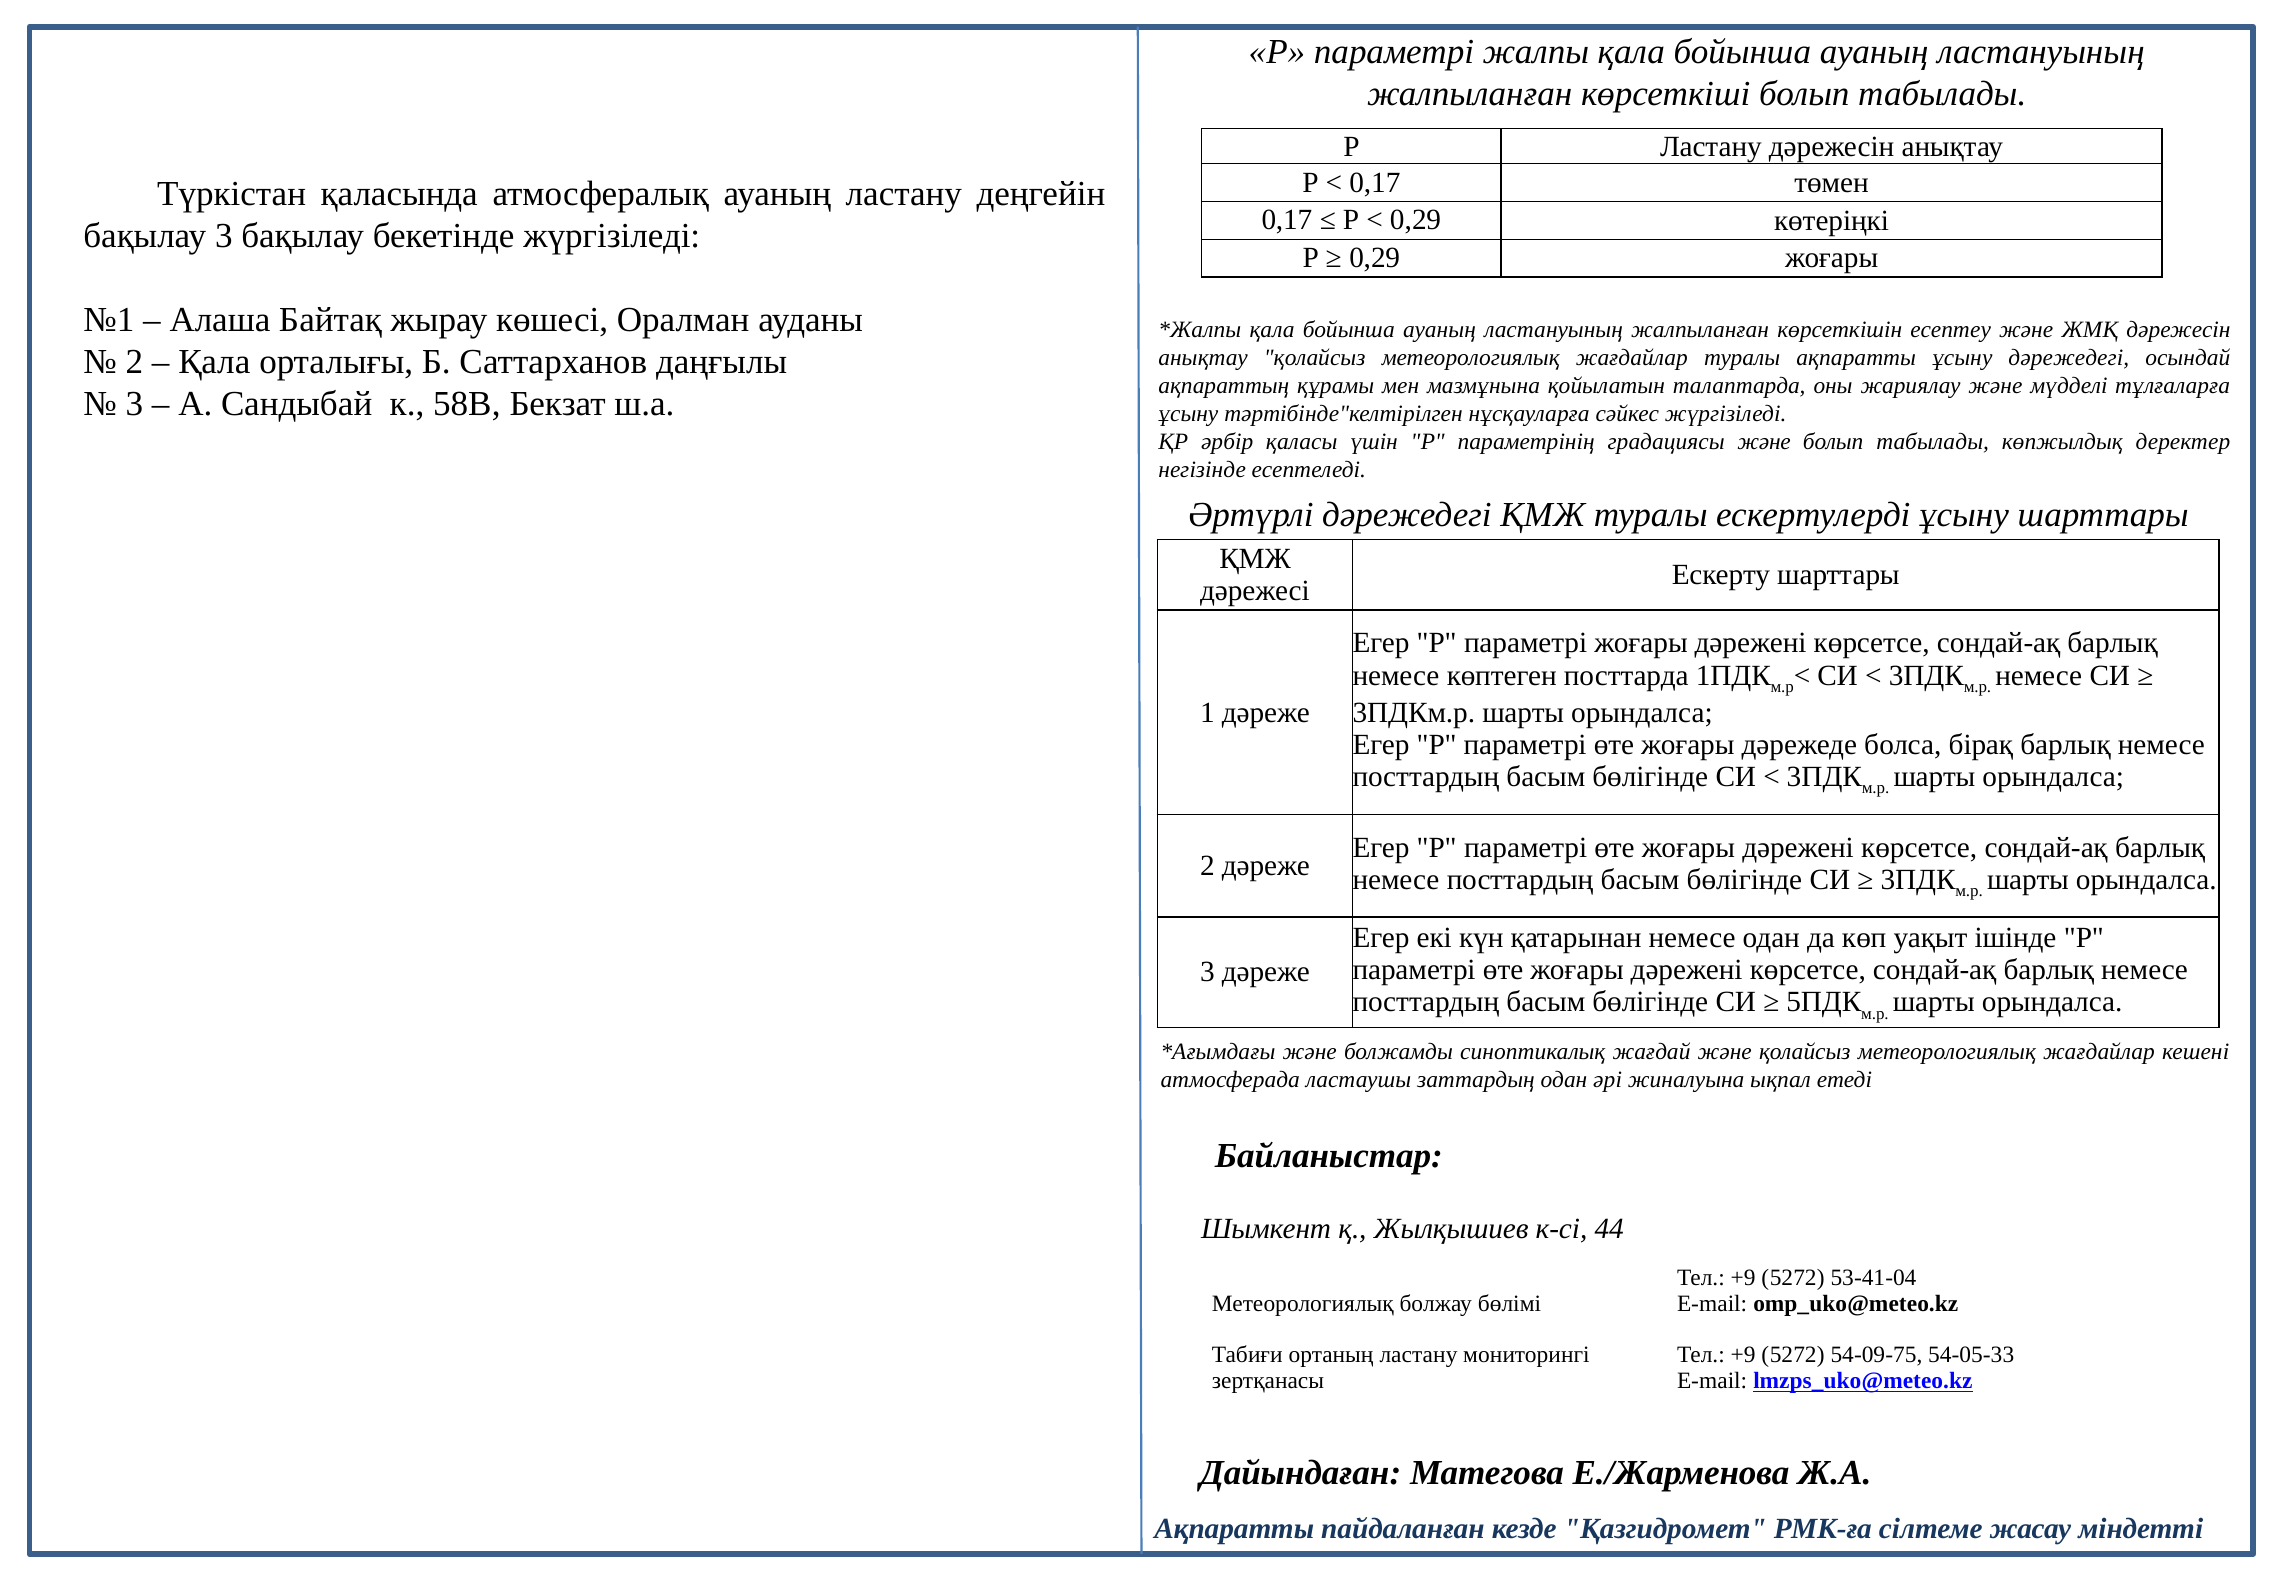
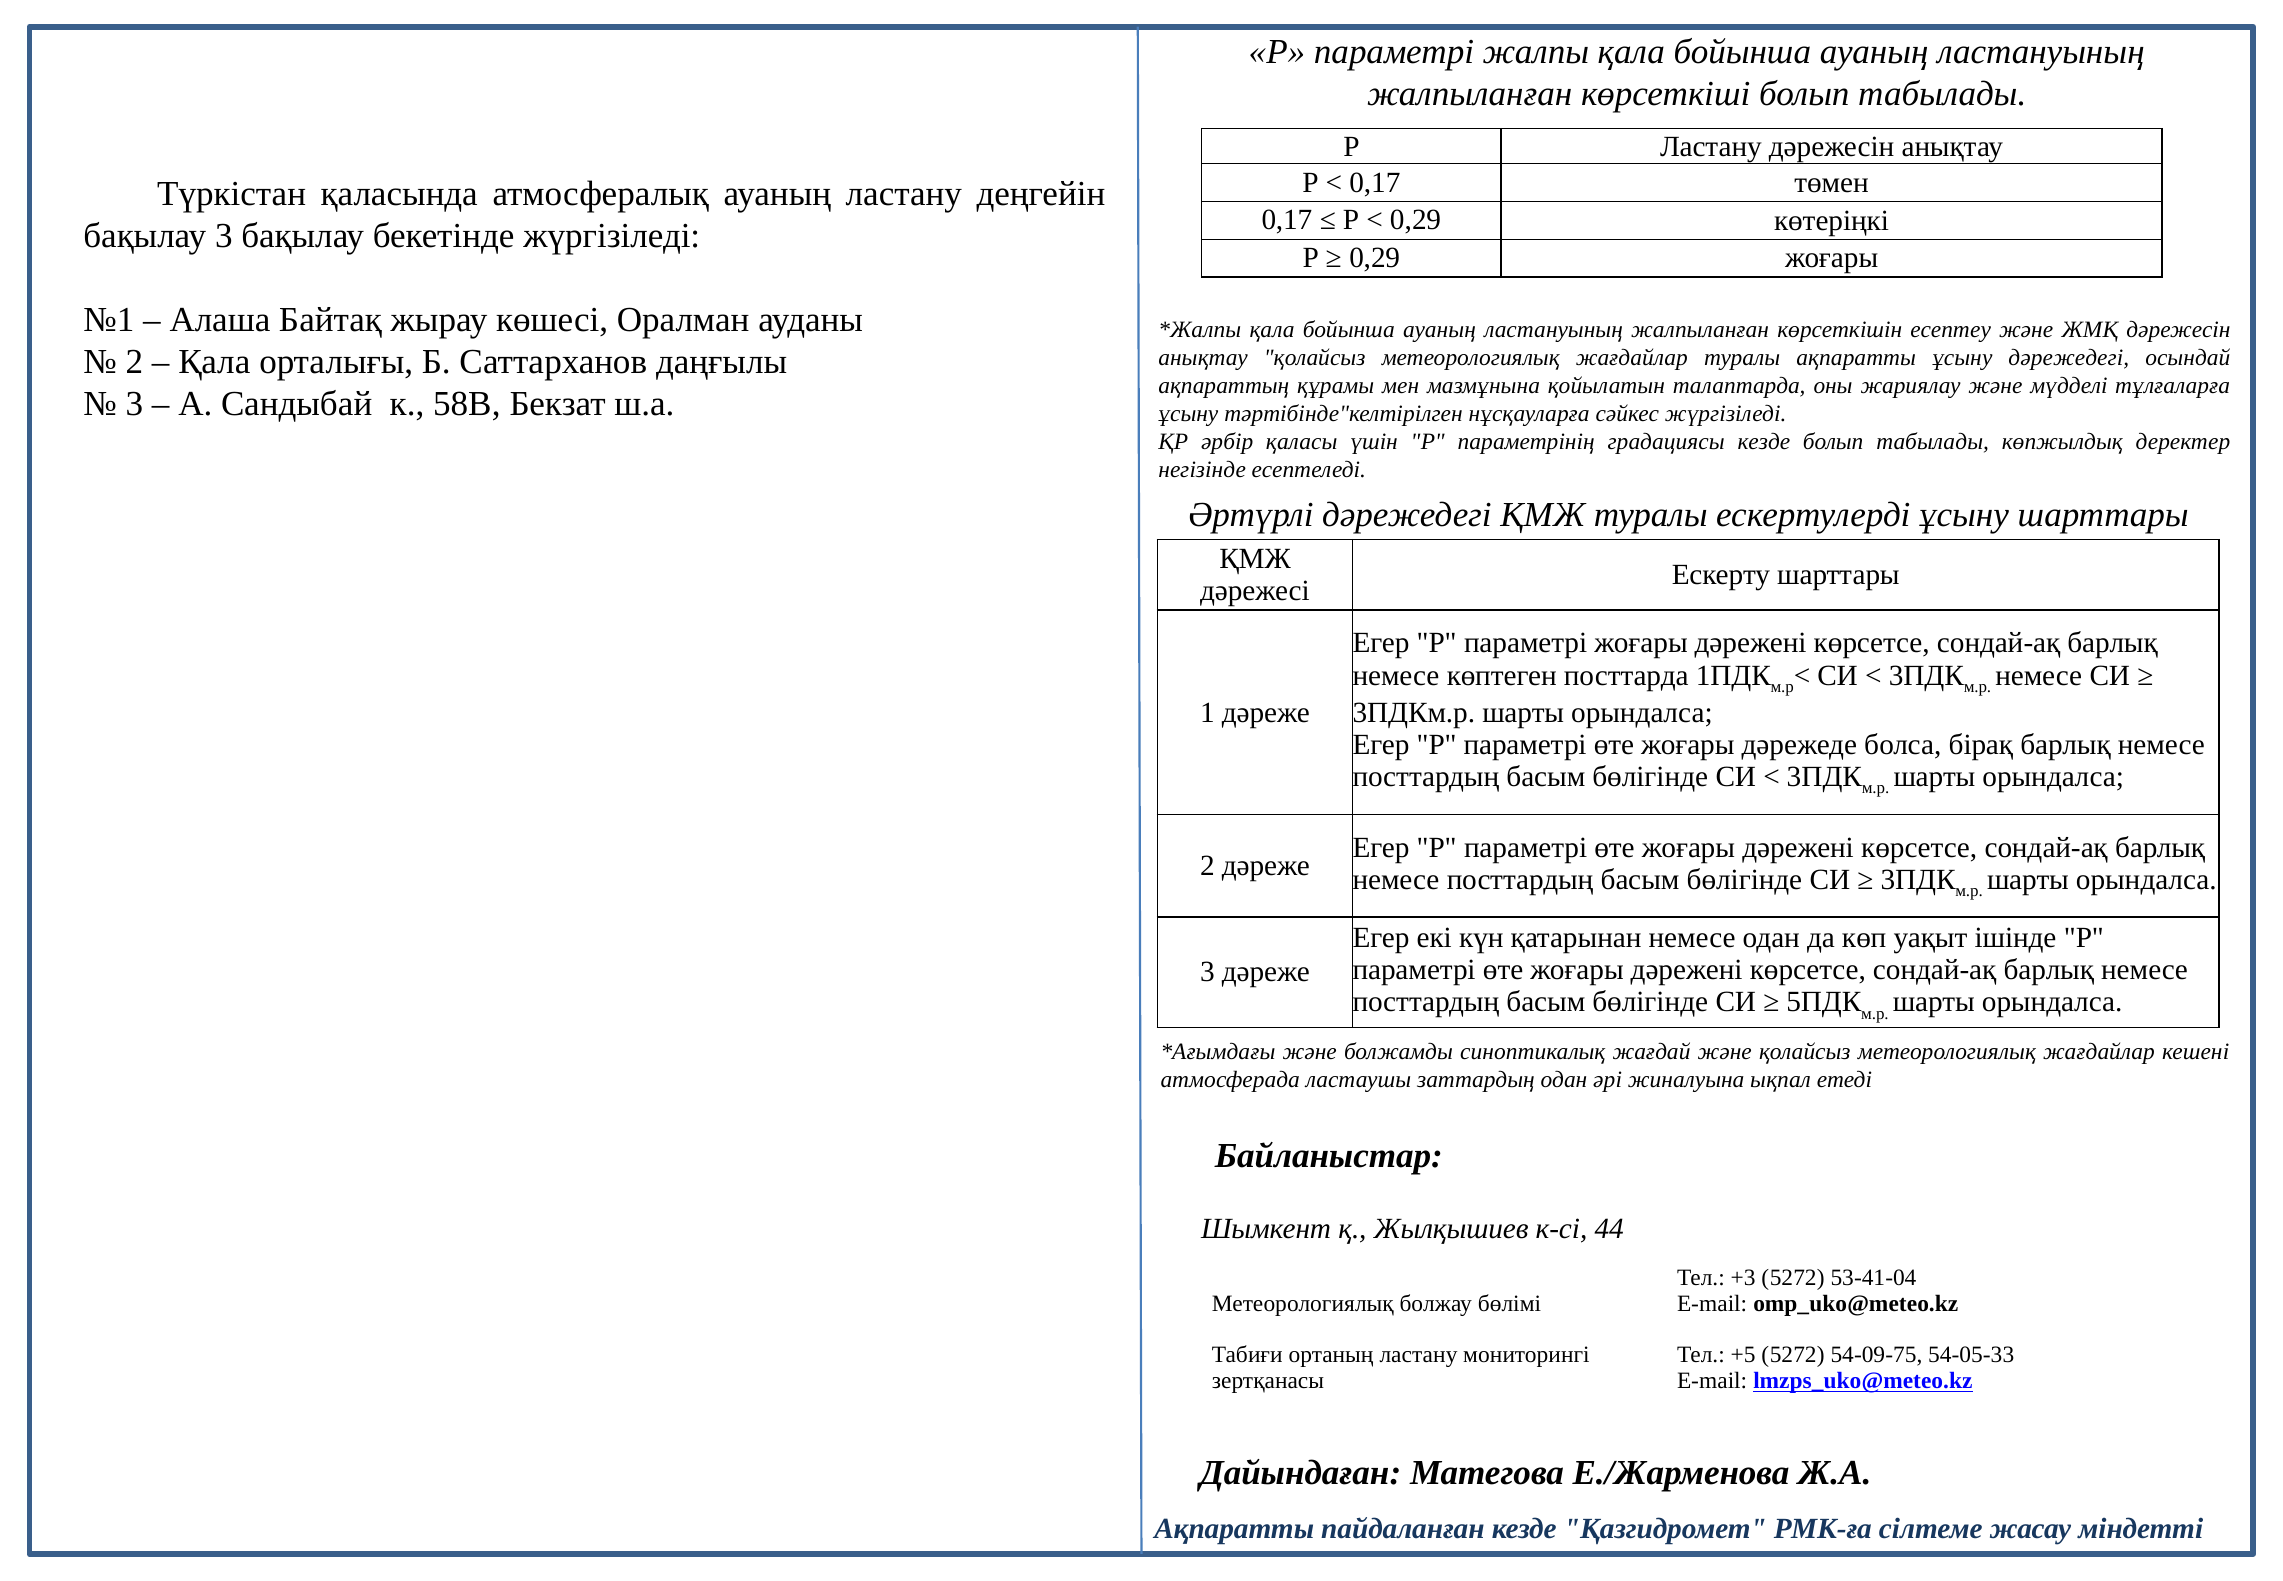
градациясы және: және -> кезде
+9 at (1743, 1277): +9 -> +3
+9 at (1743, 1355): +9 -> +5
